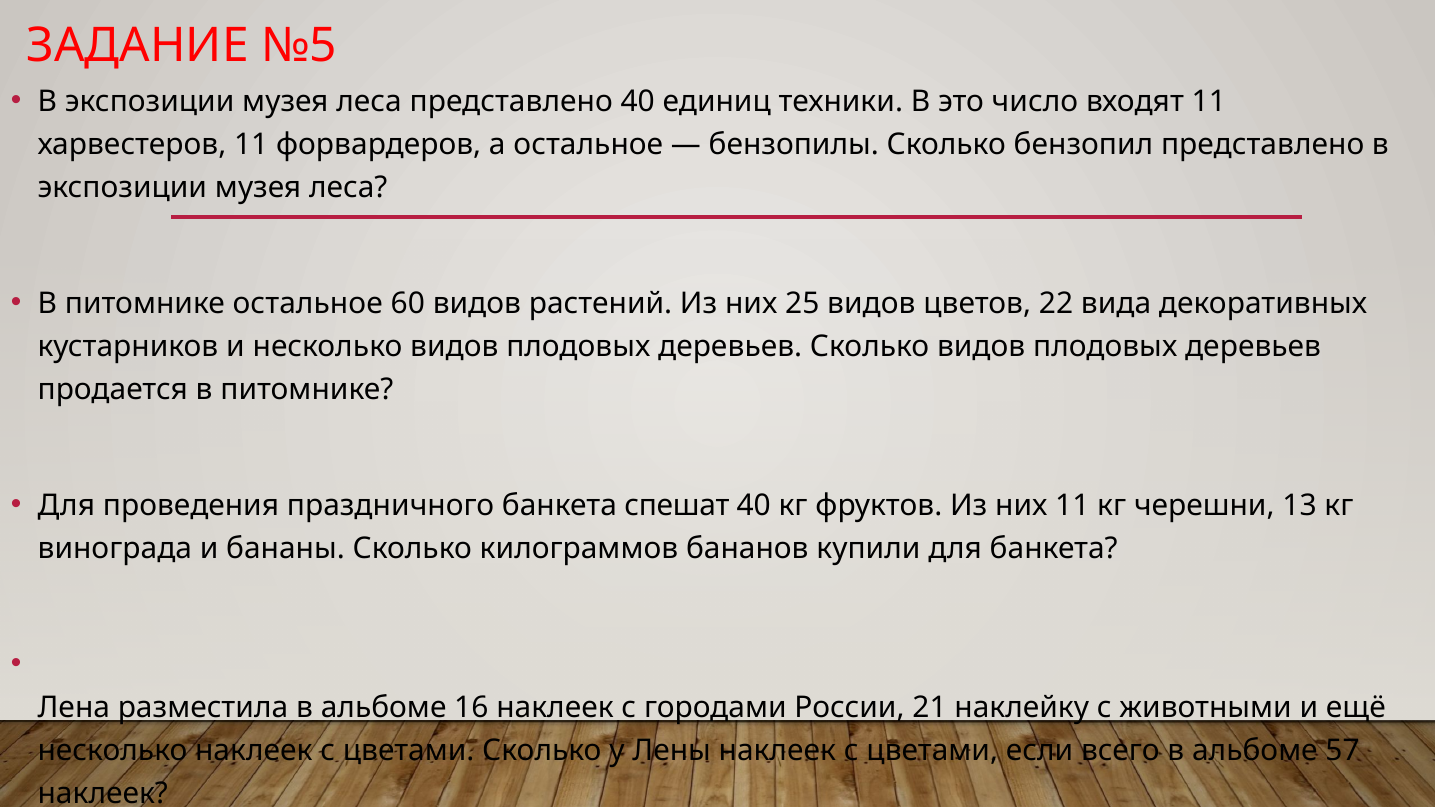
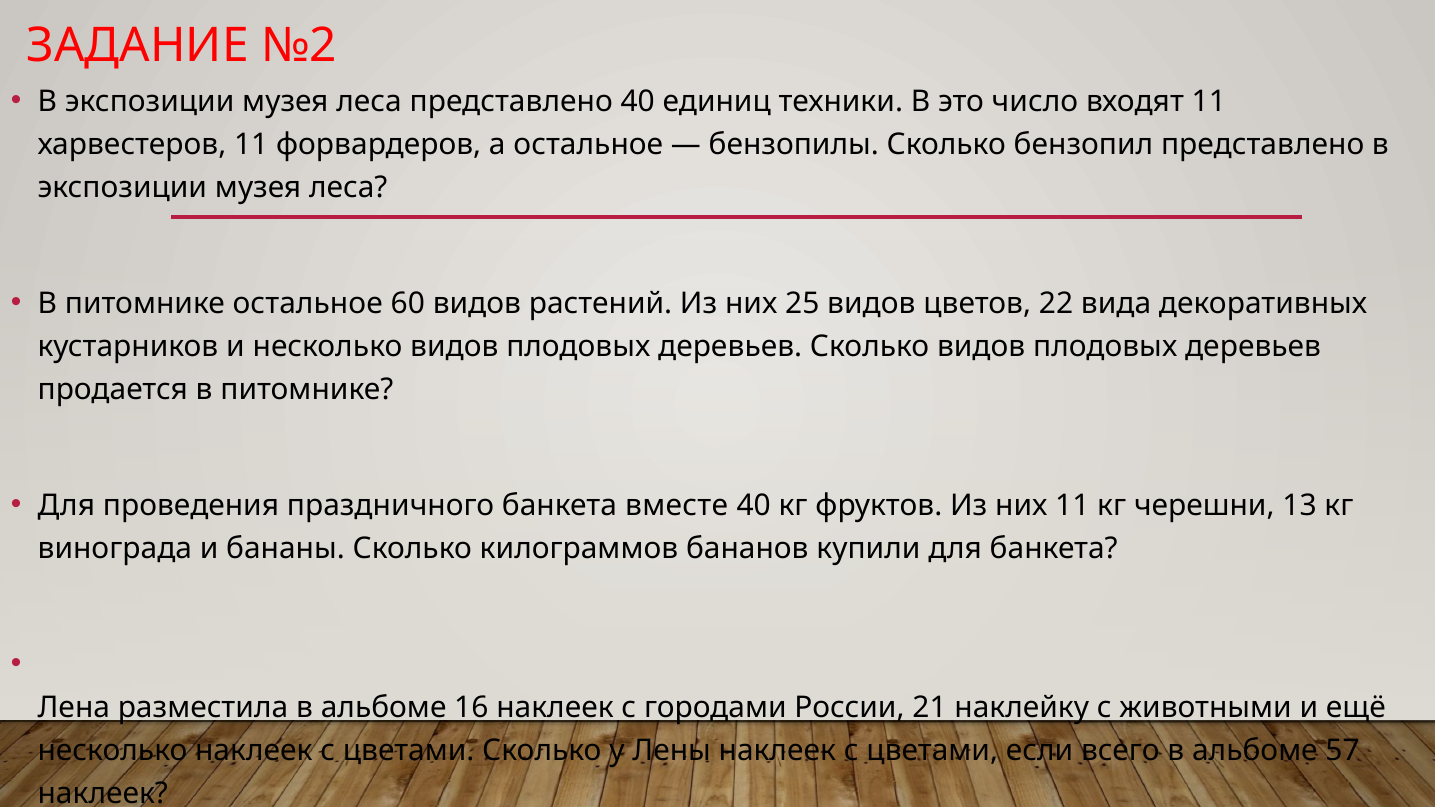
№5: №5 -> №2
спешат: спешат -> вместе
